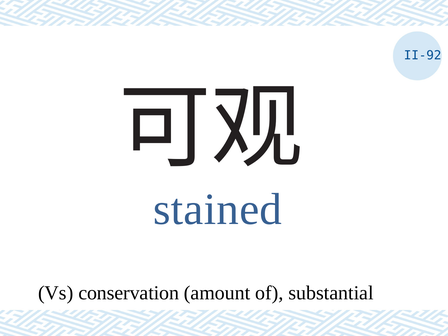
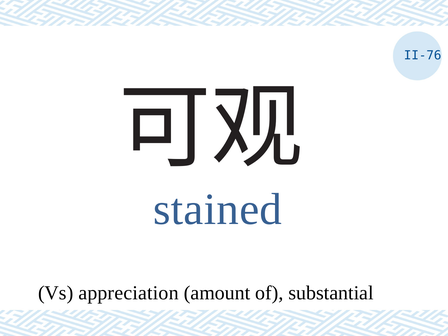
II-92: II-92 -> II-76
conservation: conservation -> appreciation
